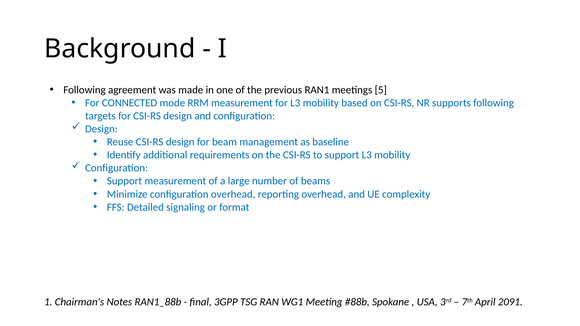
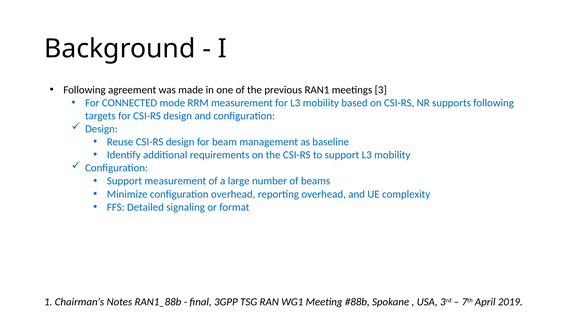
5: 5 -> 3
2091: 2091 -> 2019
